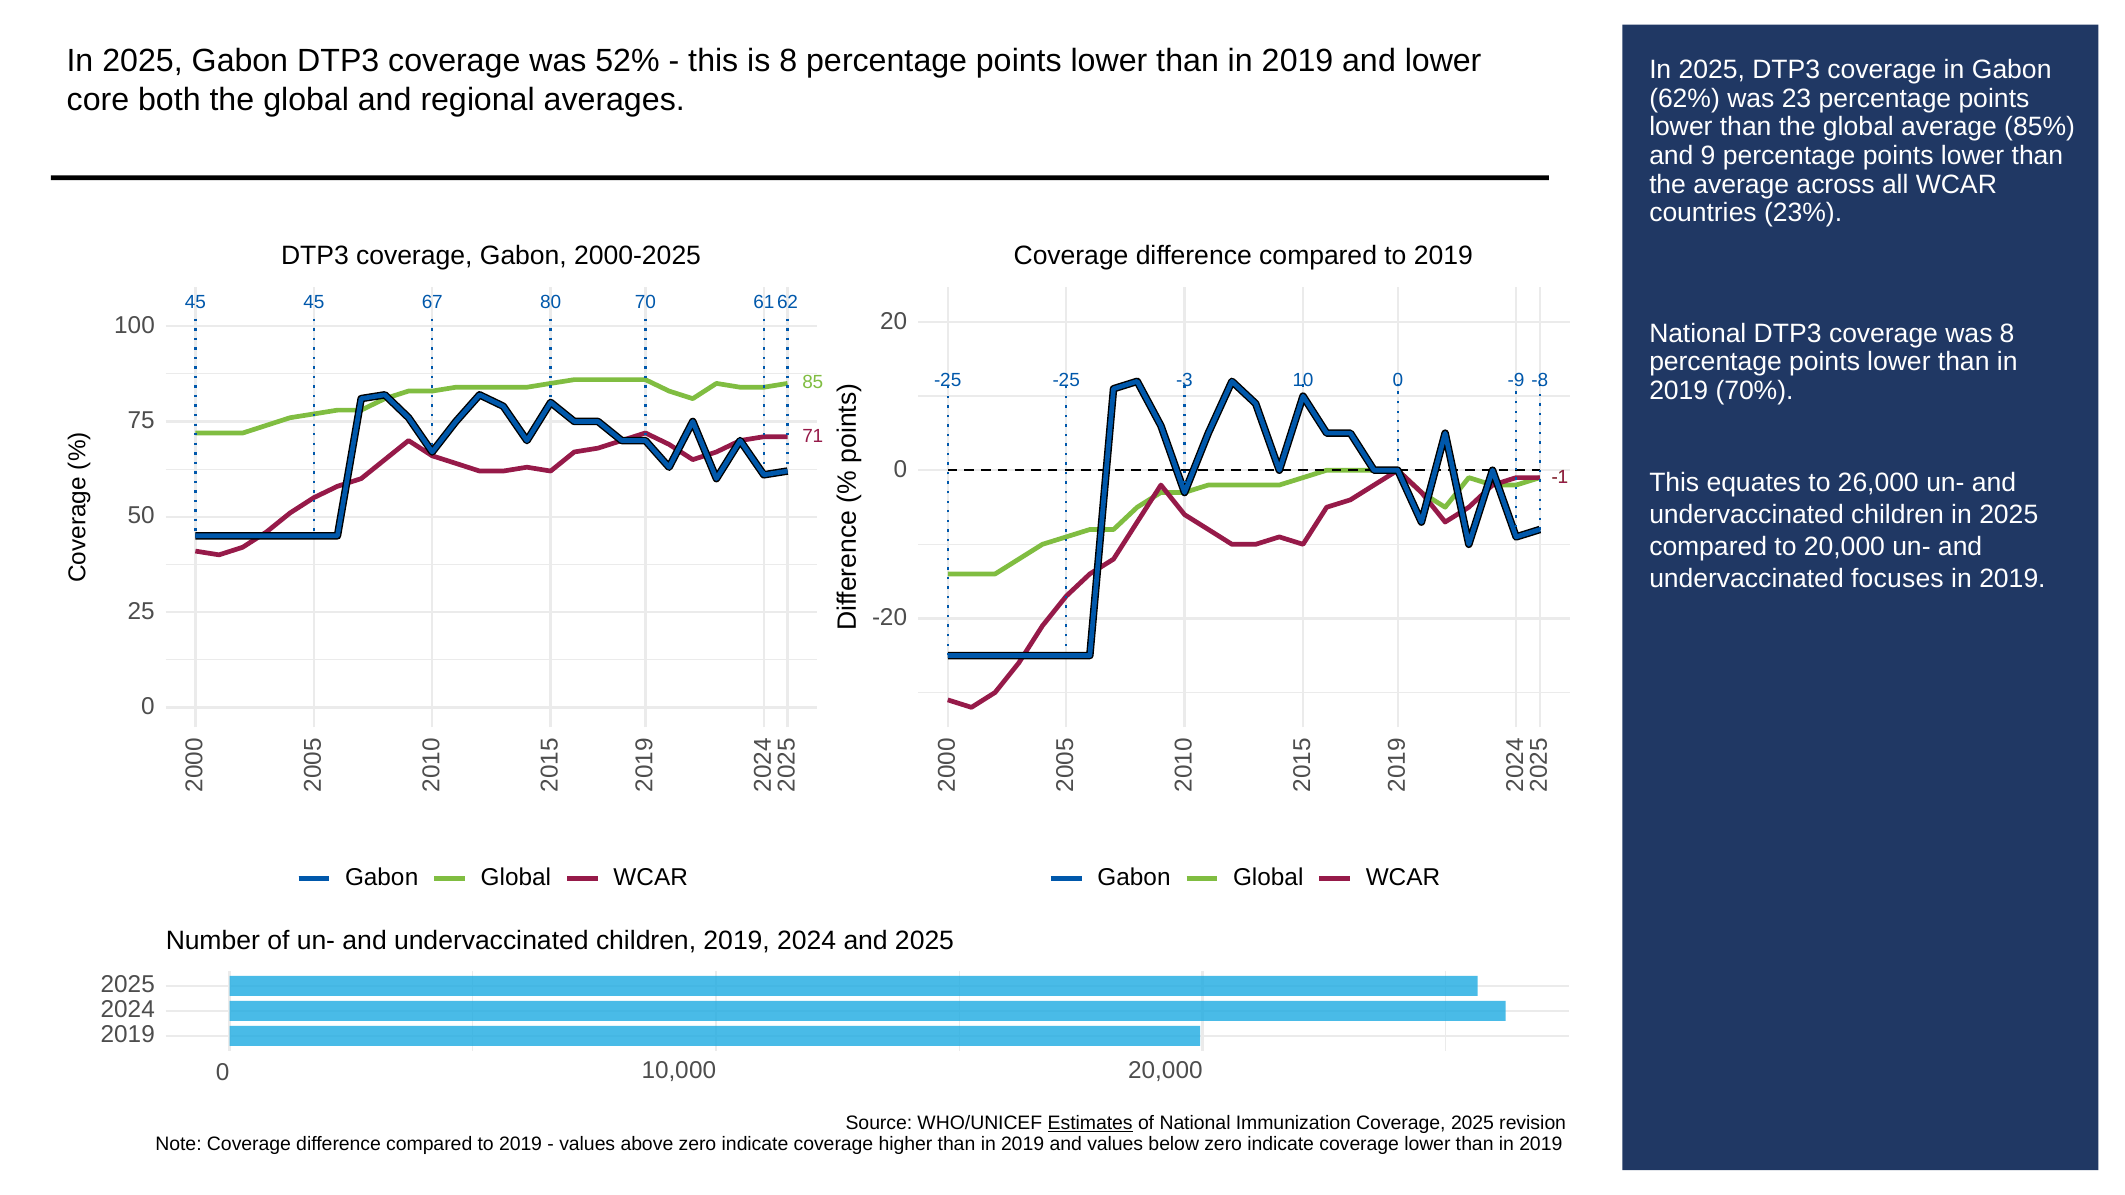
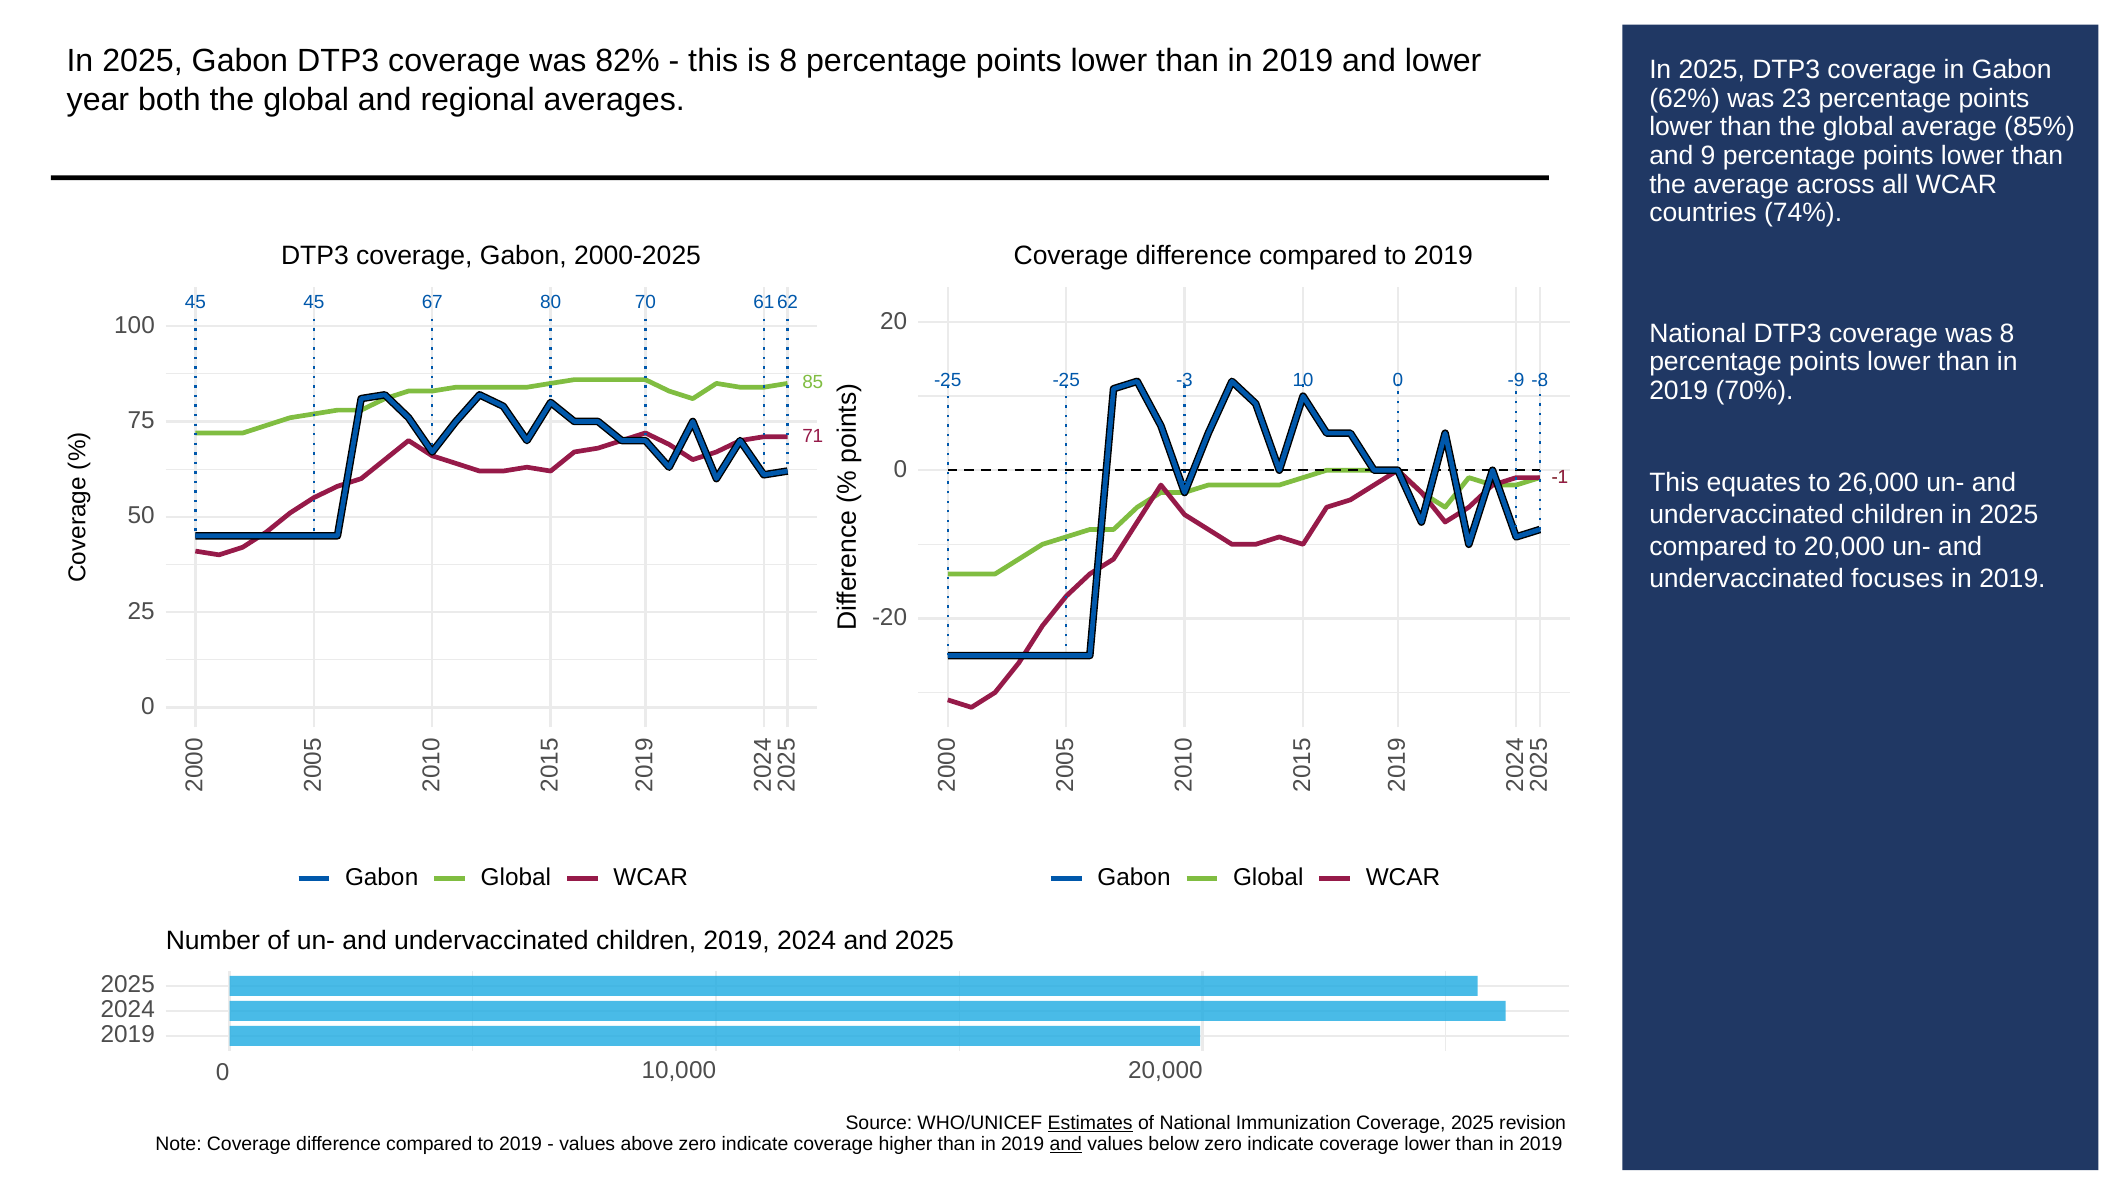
52%: 52% -> 82%
core: core -> year
23%: 23% -> 74%
and at (1066, 1144) underline: none -> present
